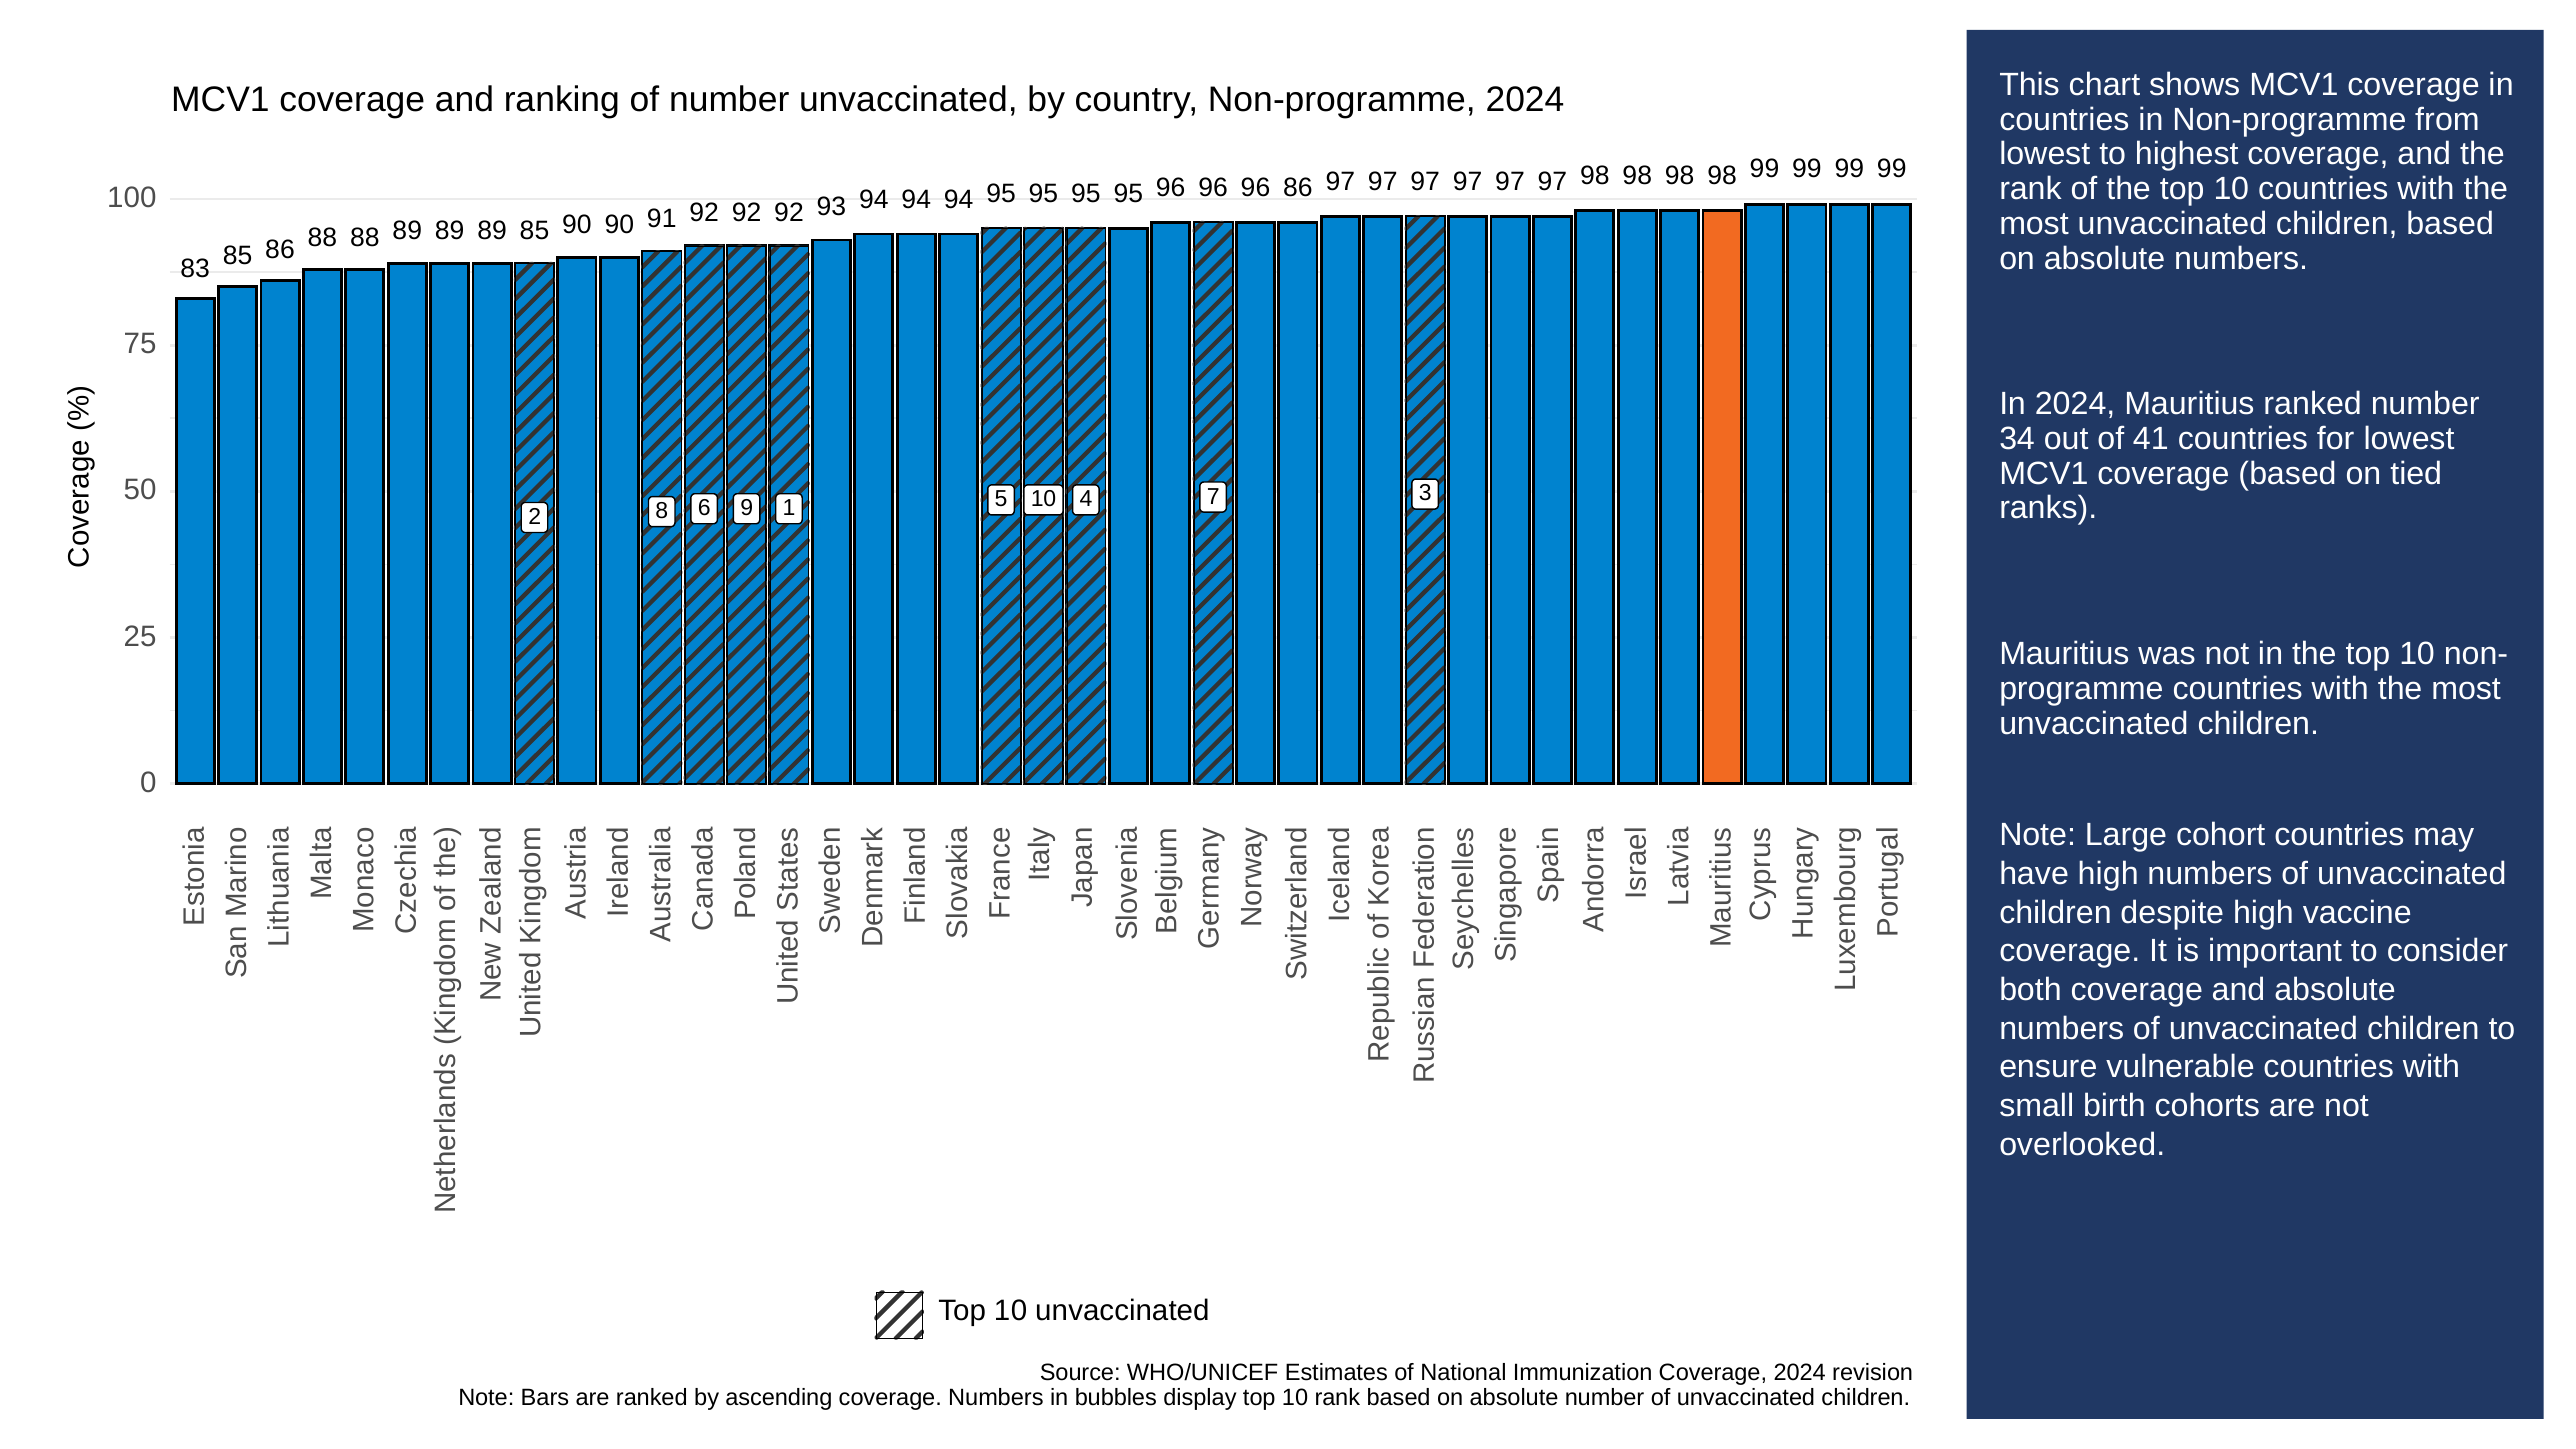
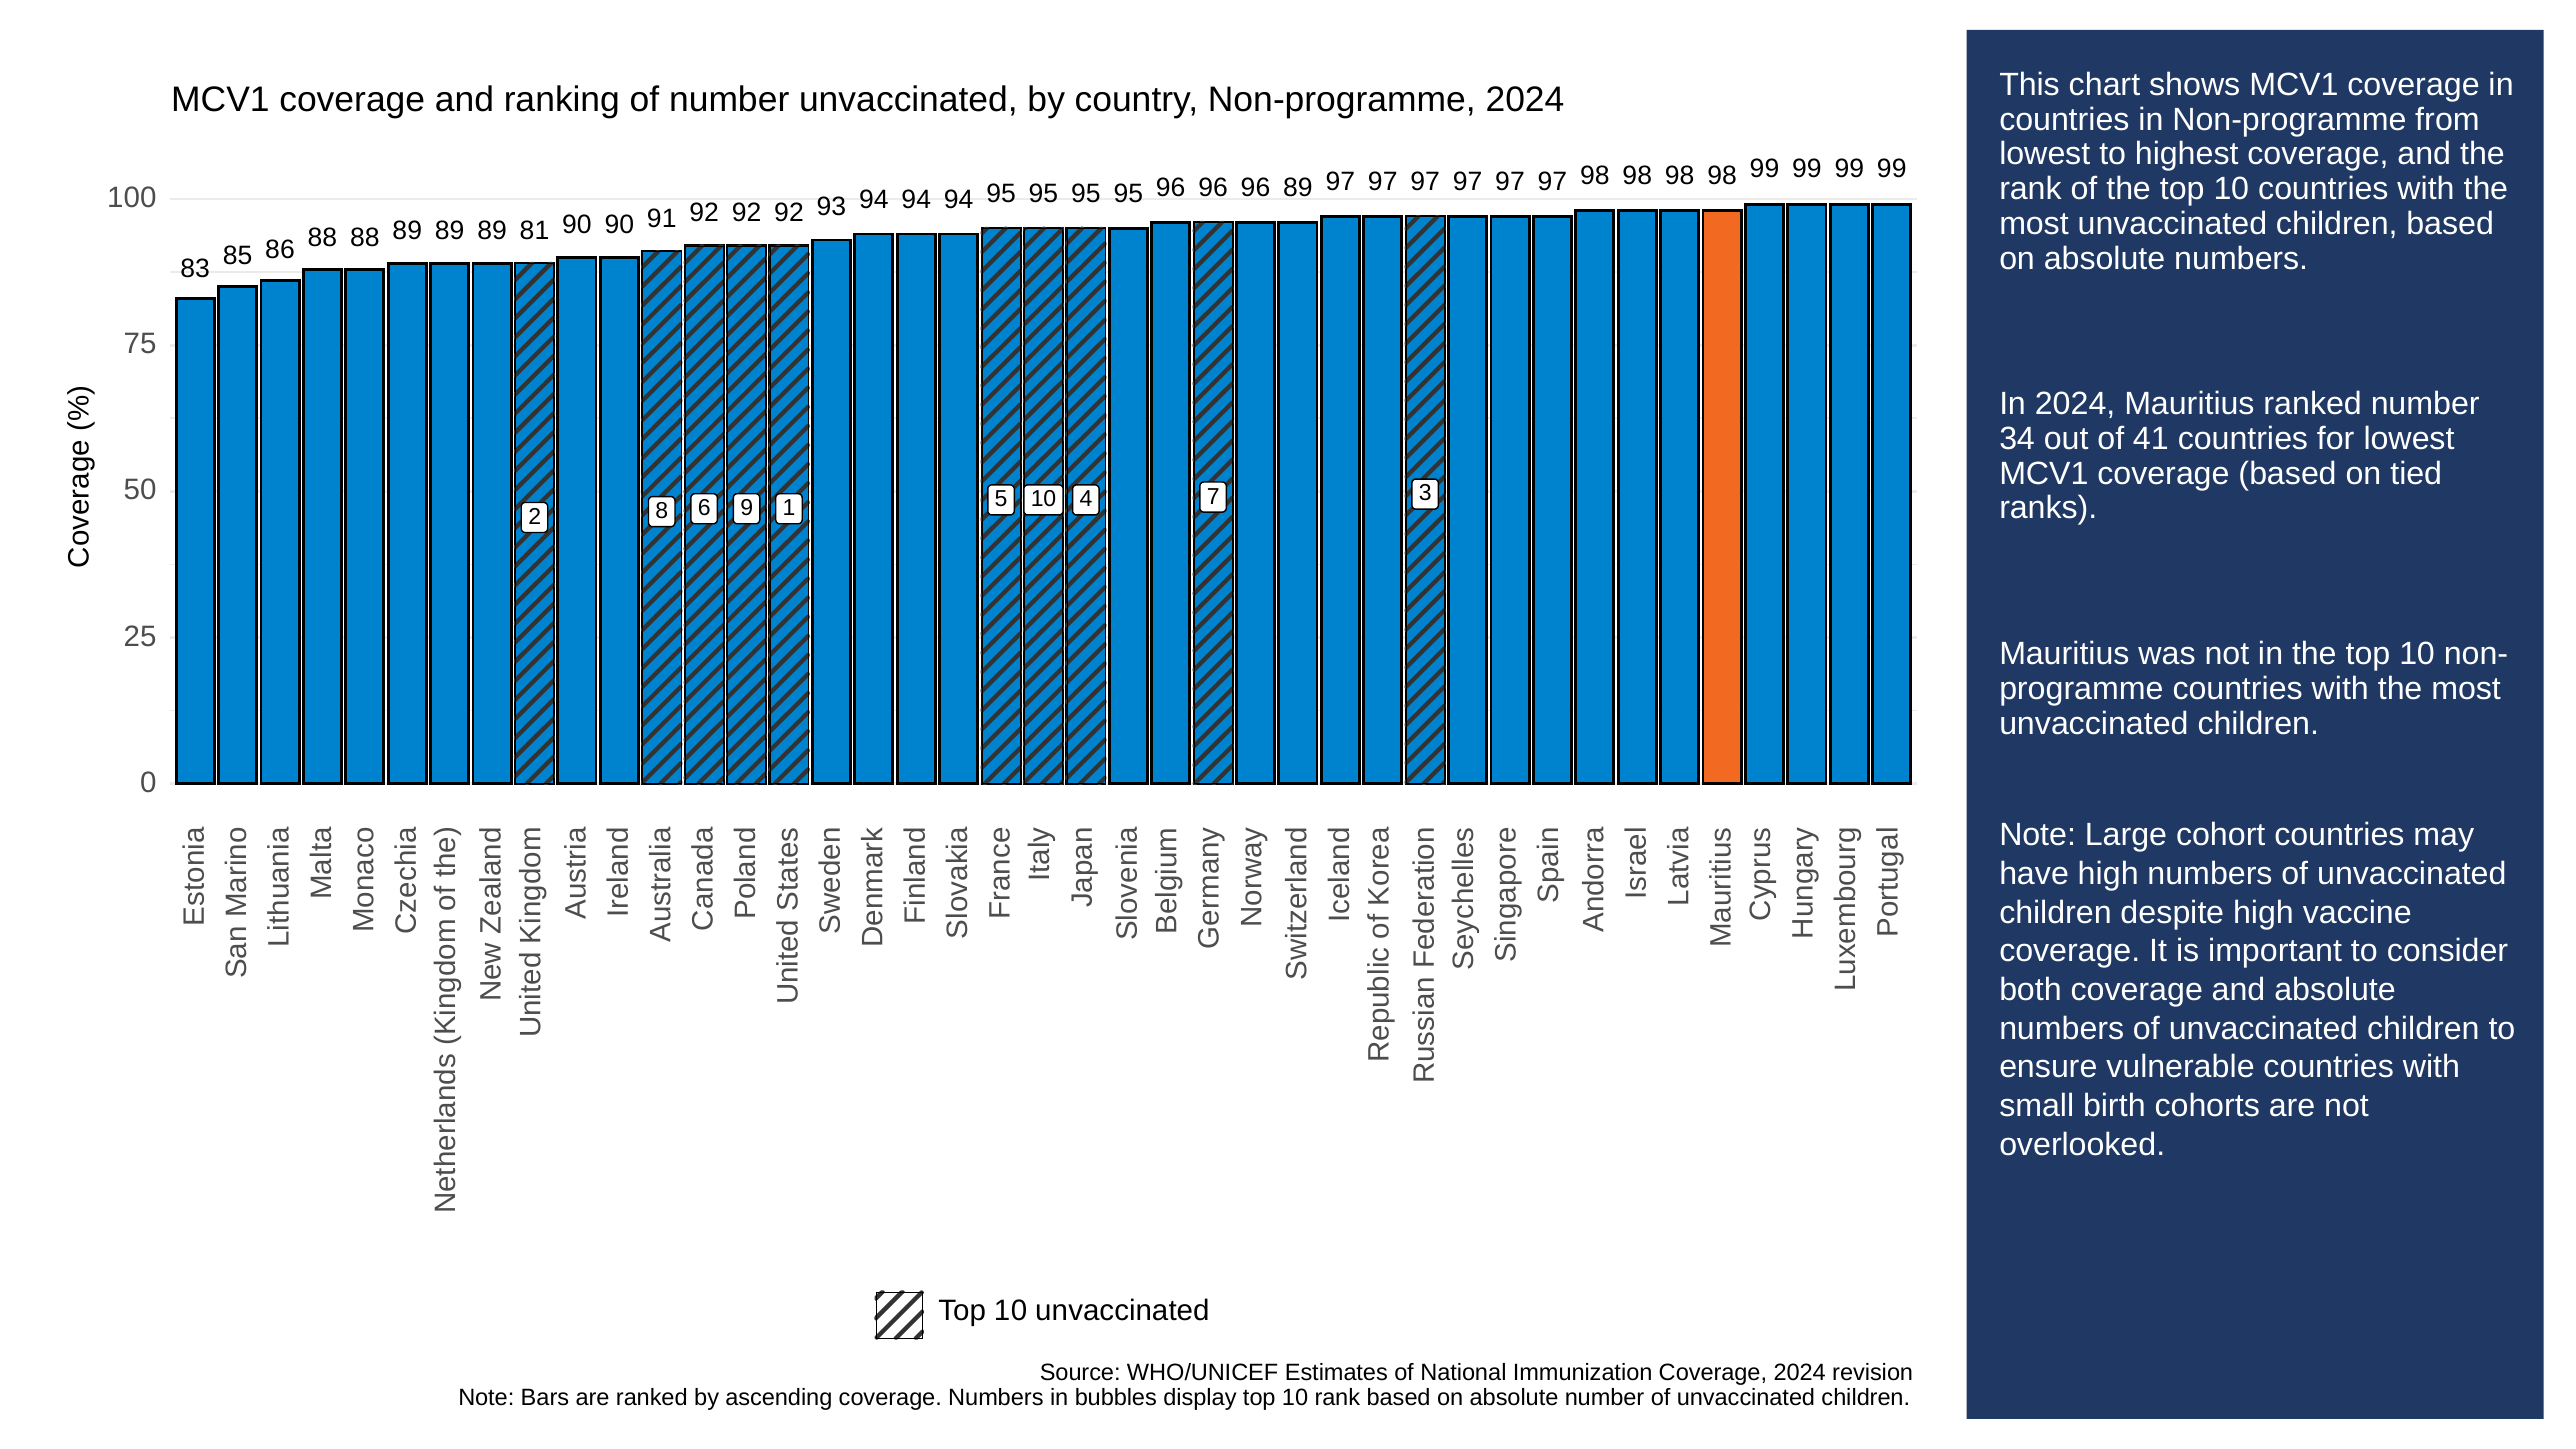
96 86: 86 -> 89
88 85: 85 -> 81
